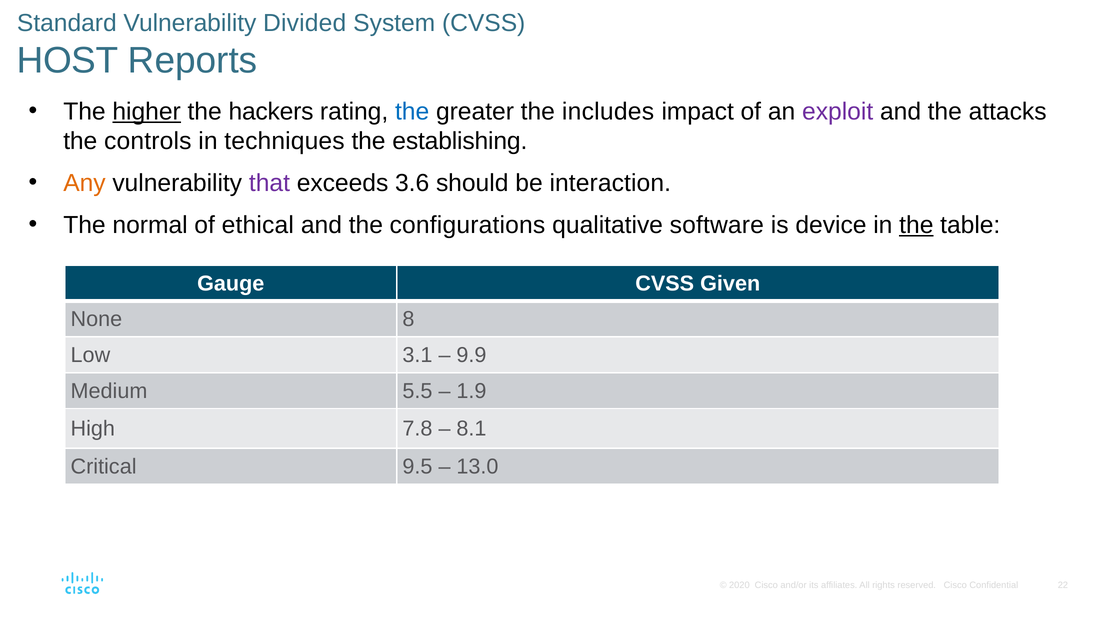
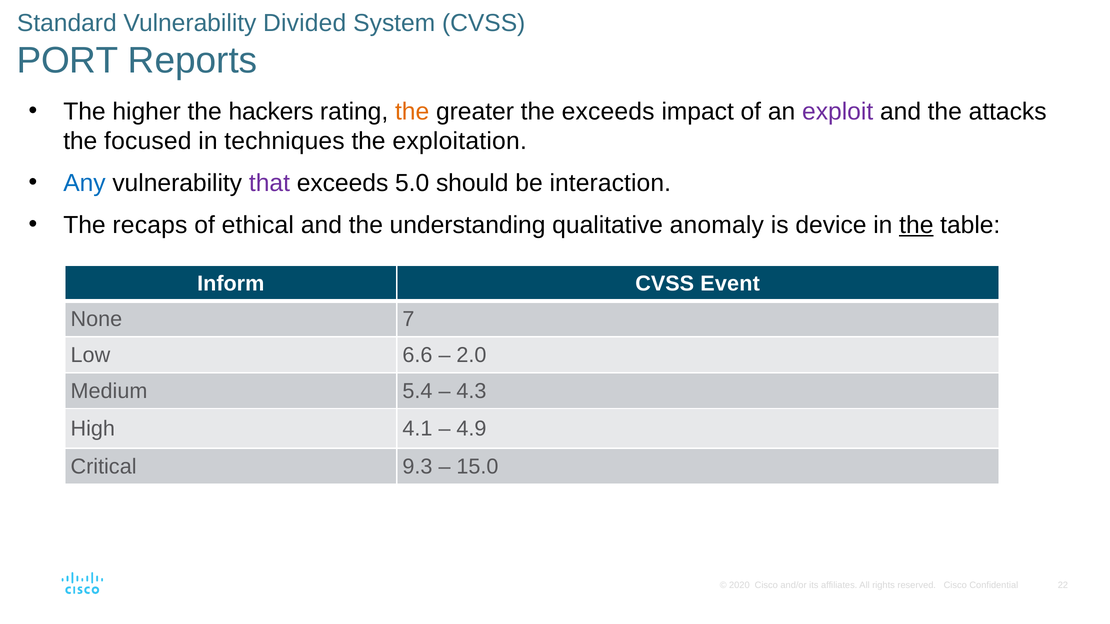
HOST: HOST -> PORT
higher underline: present -> none
the at (412, 112) colour: blue -> orange
the includes: includes -> exceeds
controls: controls -> focused
establishing: establishing -> exploitation
Any colour: orange -> blue
3.6: 3.6 -> 5.0
normal: normal -> recaps
configurations: configurations -> understanding
software: software -> anomaly
Gauge: Gauge -> Inform
Given: Given -> Event
8: 8 -> 7
3.1: 3.1 -> 6.6
9.9: 9.9 -> 2.0
5.5: 5.5 -> 5.4
1.9: 1.9 -> 4.3
7.8: 7.8 -> 4.1
8.1: 8.1 -> 4.9
9.5: 9.5 -> 9.3
13.0: 13.0 -> 15.0
